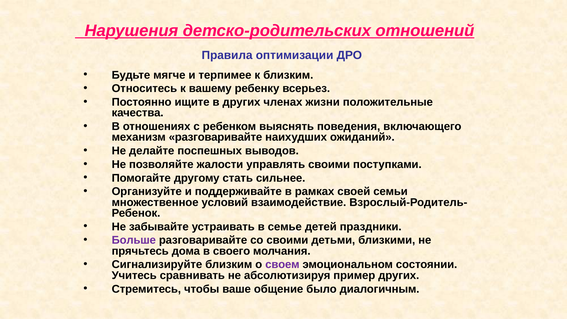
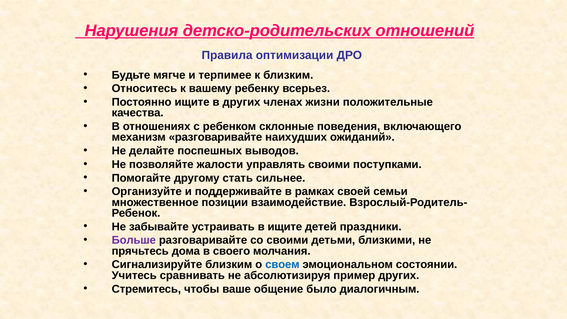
выяснять: выяснять -> склонные
условий: условий -> позиции
в семье: семье -> ищите
своем colour: purple -> blue
